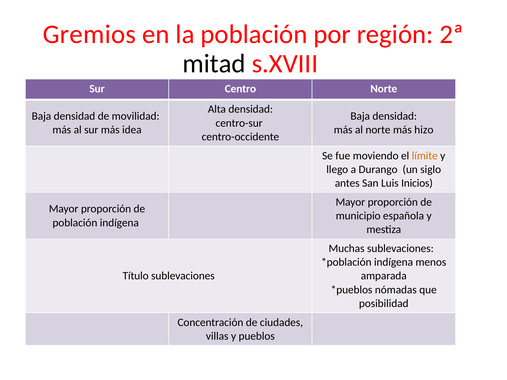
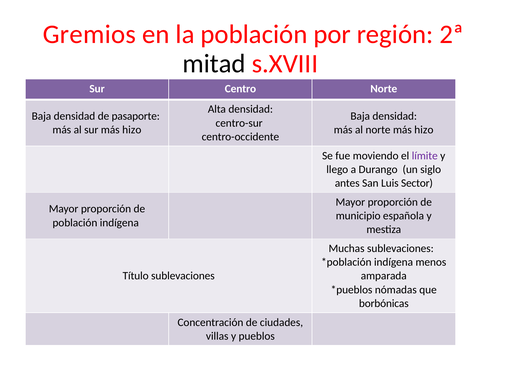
movilidad: movilidad -> pasaporte
sur más idea: idea -> hizo
límite colour: orange -> purple
Inicios: Inicios -> Sector
posibilidad: posibilidad -> borbónicas
